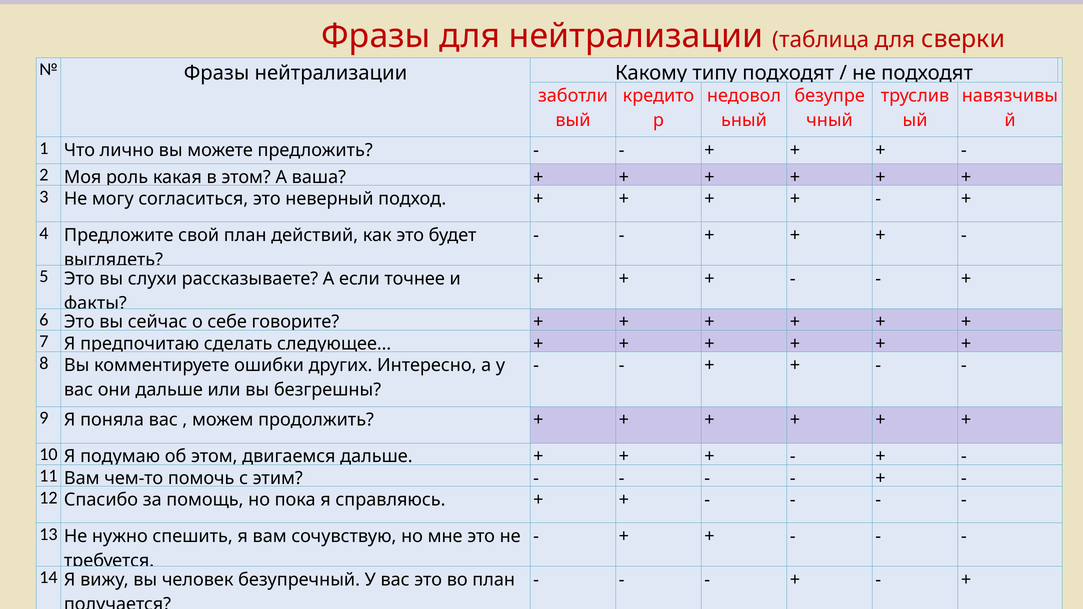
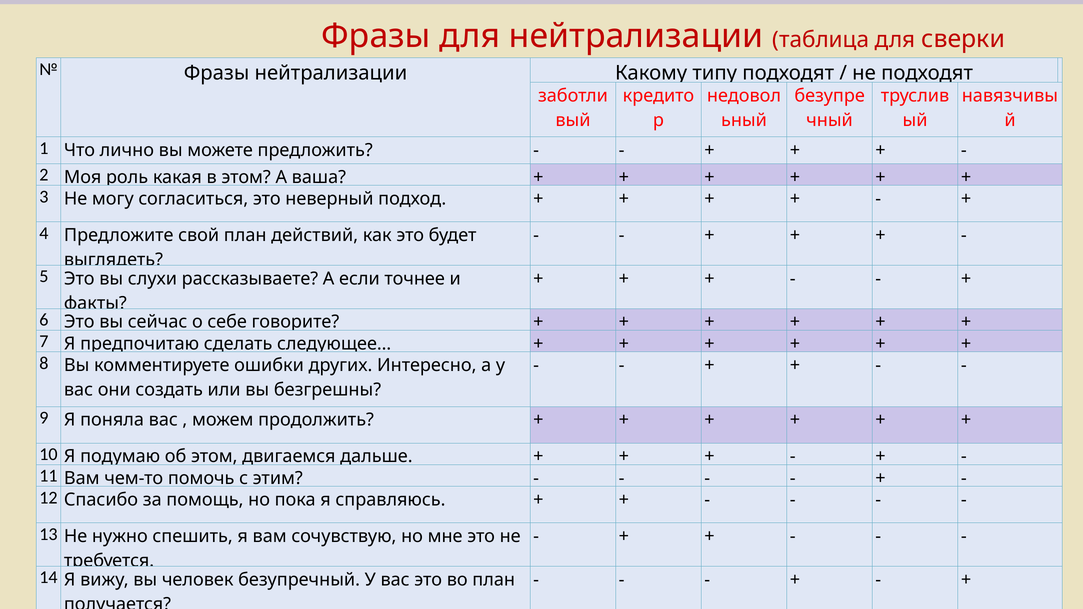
они дальше: дальше -> создать
